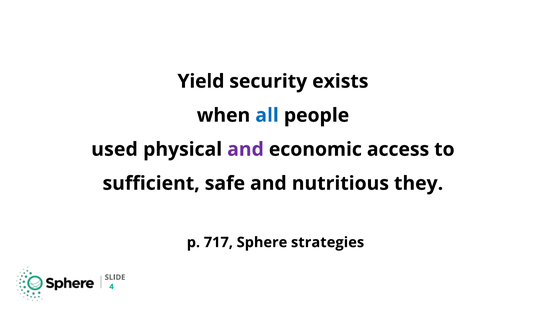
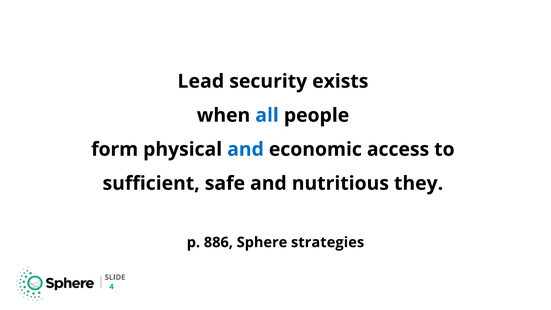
Yield: Yield -> Lead
used: used -> form
and at (246, 149) colour: purple -> blue
717: 717 -> 886
